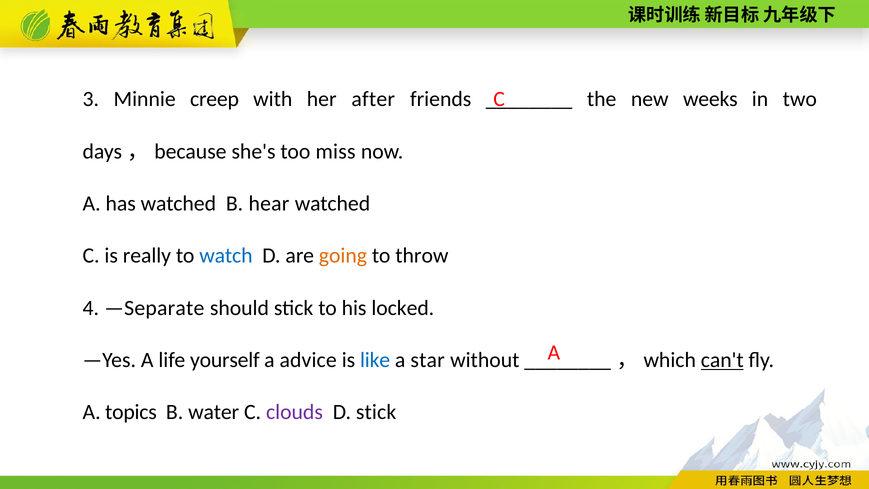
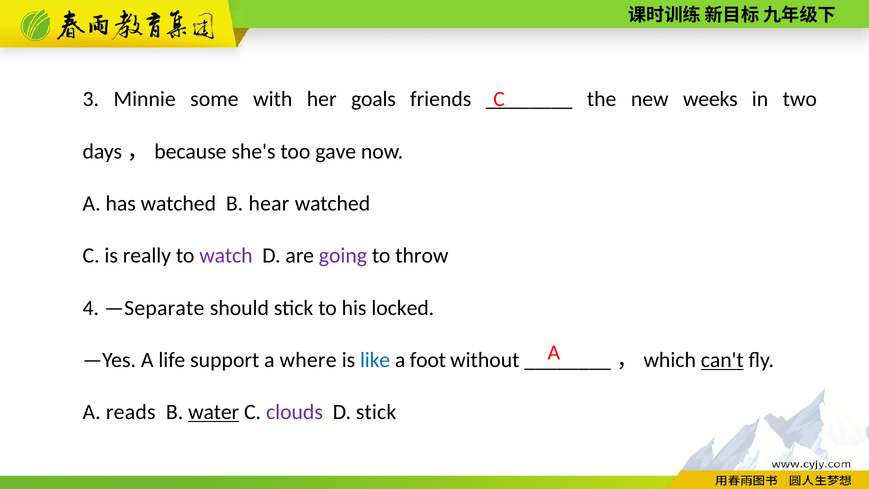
creep: creep -> some
after: after -> goals
miss: miss -> gave
watch colour: blue -> purple
going colour: orange -> purple
yourself: yourself -> support
advice: advice -> where
star: star -> foot
topics: topics -> reads
water underline: none -> present
